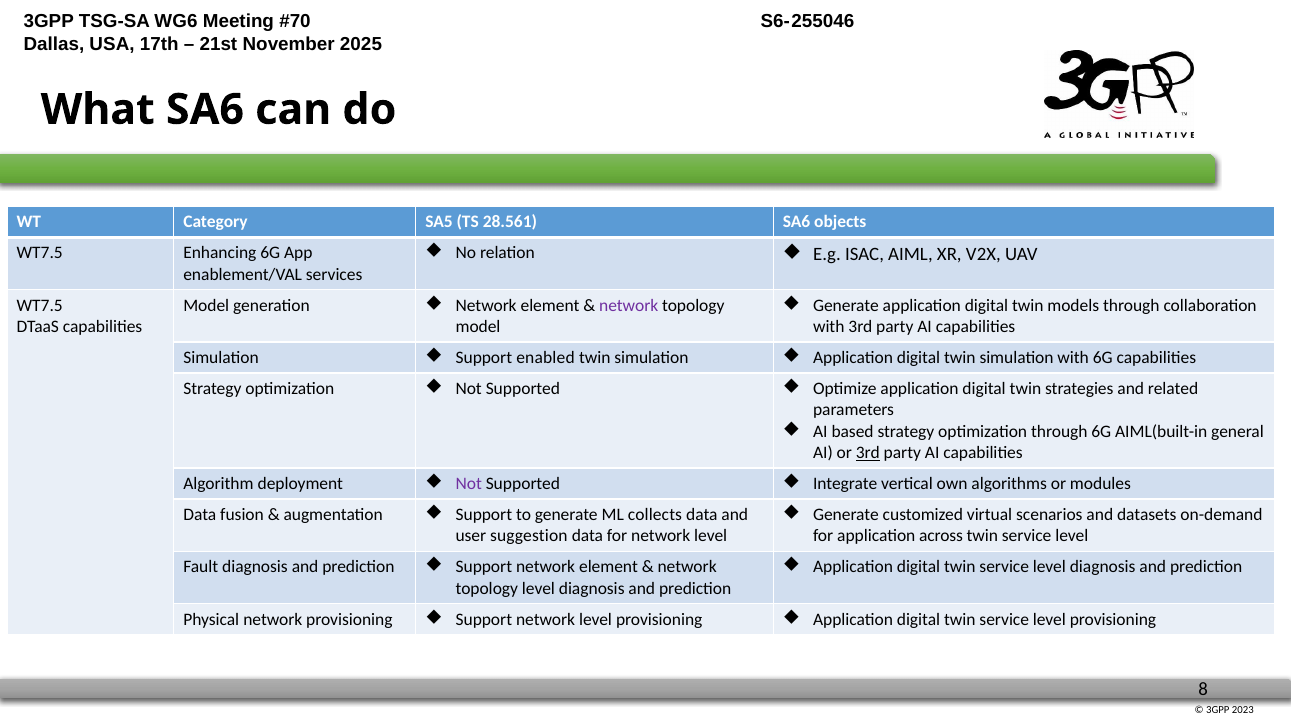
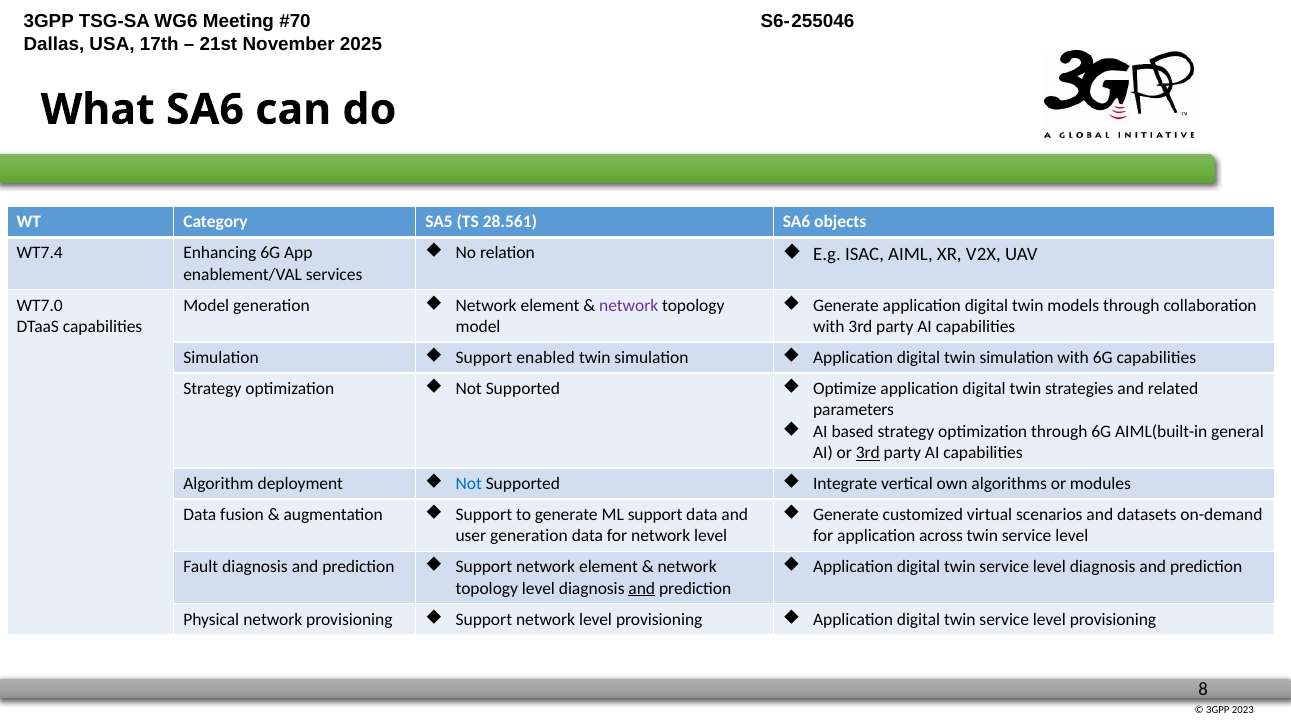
WT7.5 at (40, 253): WT7.5 -> WT7.4
WT7.5 at (40, 305): WT7.5 -> WT7.0
Not at (469, 484) colour: purple -> blue
ML collects: collects -> support
user suggestion: suggestion -> generation
and at (642, 588) underline: none -> present
